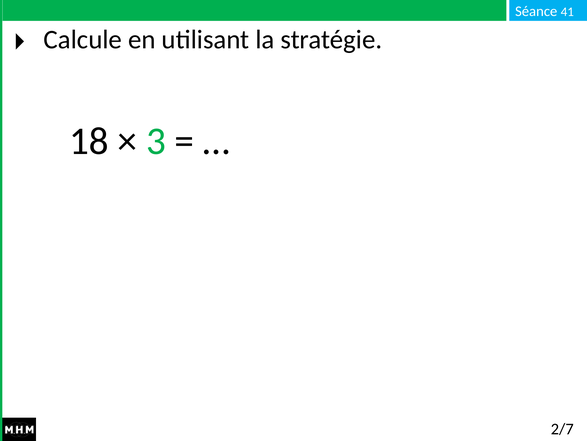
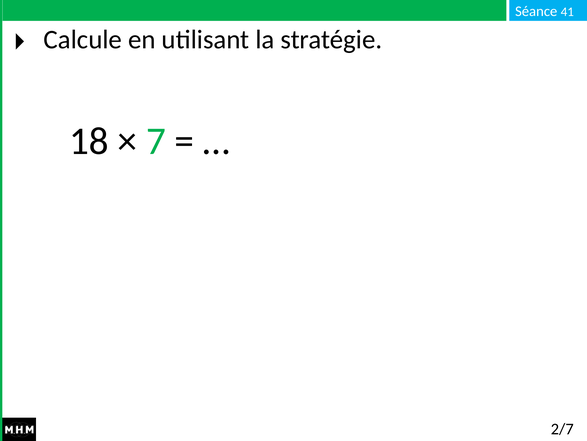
3: 3 -> 7
